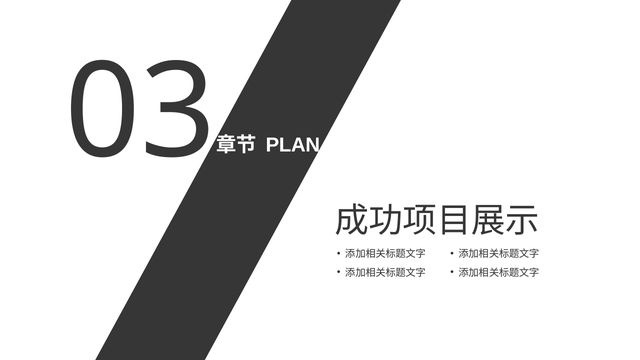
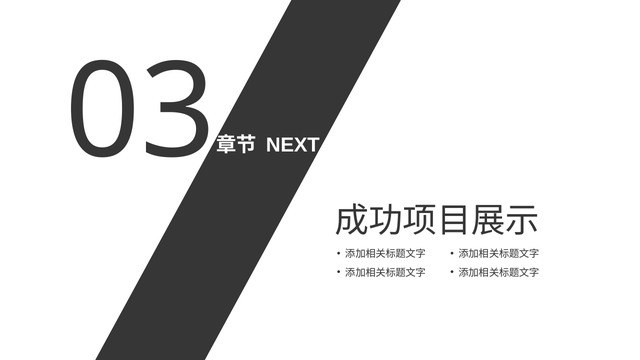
PLAN: PLAN -> NEXT
